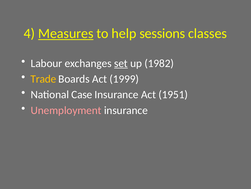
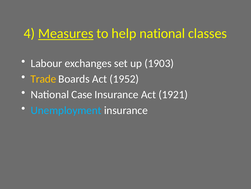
help sessions: sessions -> national
set underline: present -> none
1982: 1982 -> 1903
1999: 1999 -> 1952
1951: 1951 -> 1921
Unemployment colour: pink -> light blue
